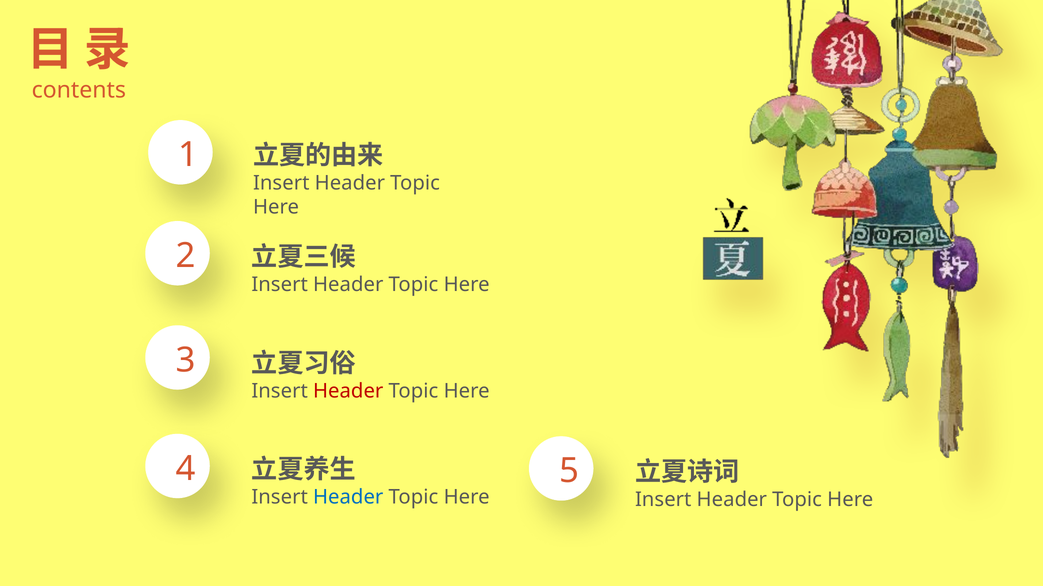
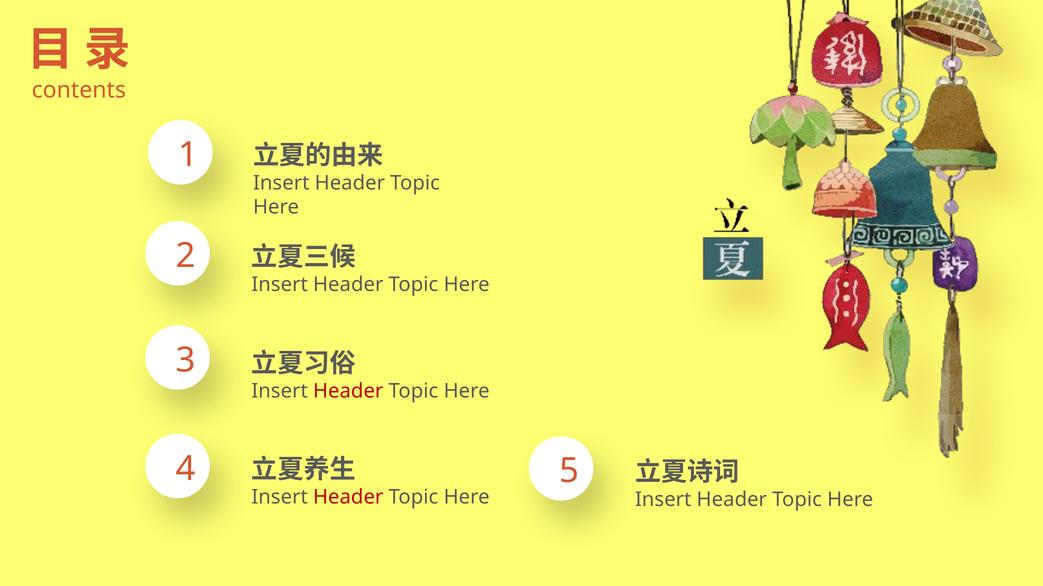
Header at (348, 498) colour: blue -> red
